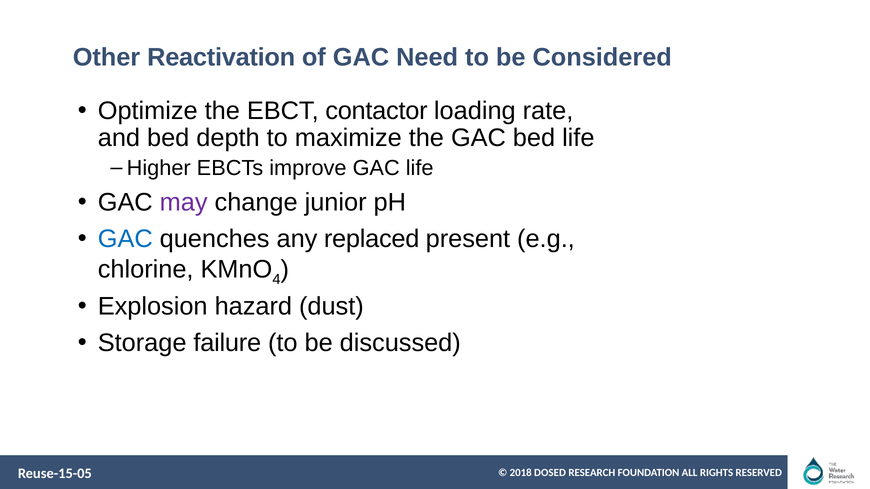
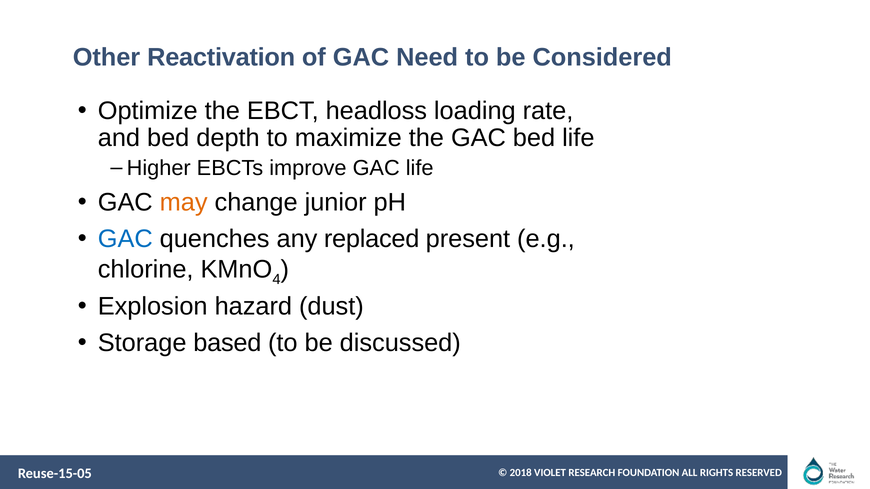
contactor: contactor -> headloss
may colour: purple -> orange
failure: failure -> based
DOSED: DOSED -> VIOLET
